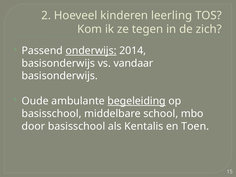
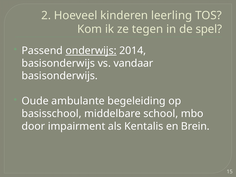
zich: zich -> spel
begeleiding underline: present -> none
door basisschool: basisschool -> impairment
Toen: Toen -> Brein
